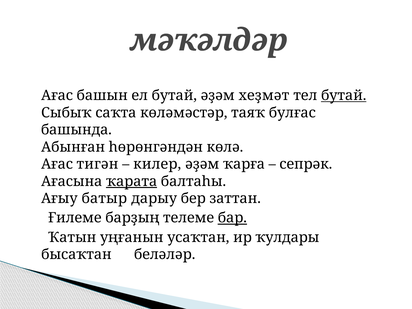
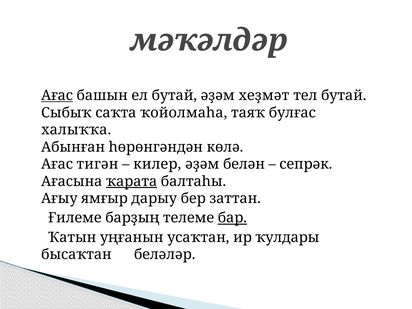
Ағас at (57, 96) underline: none -> present
бутай at (344, 96) underline: present -> none
көләмәстәр: көләмәстәр -> ҡойолмаһа
башында: башында -> халыҡҡа
ҡарға: ҡарға -> белән
батыр: батыр -> ямғыр
